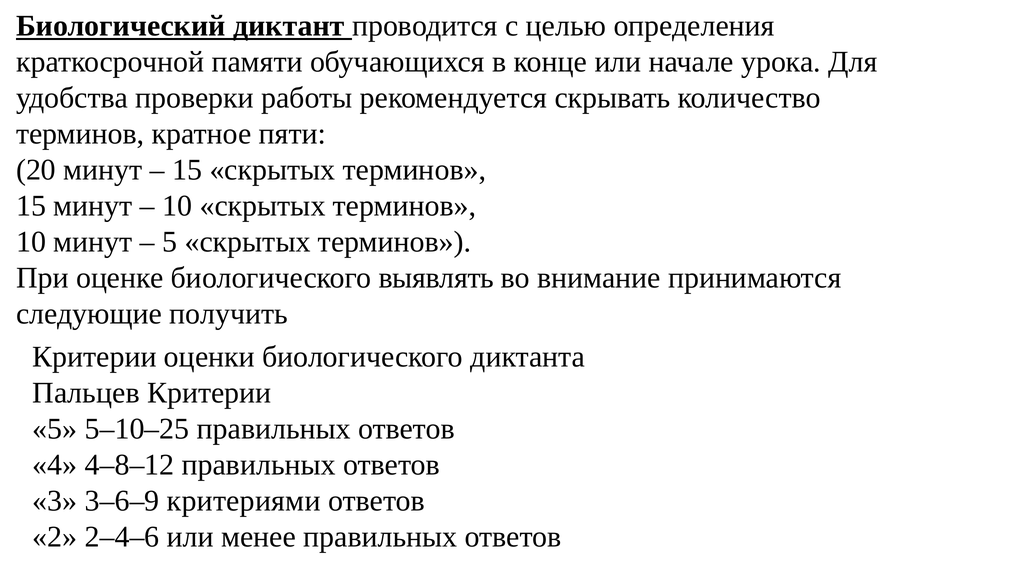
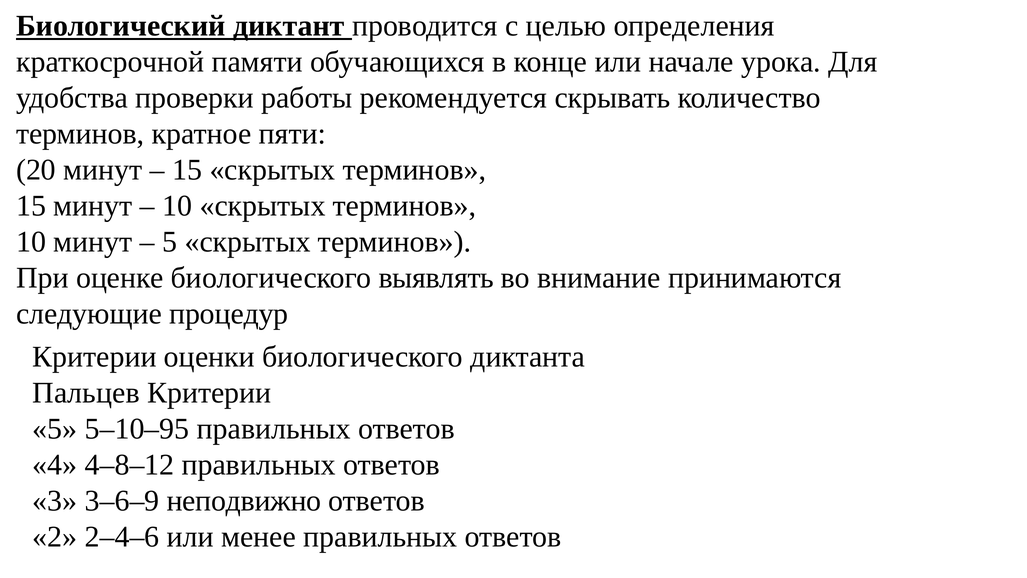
получить: получить -> процедур
5–10–25: 5–10–25 -> 5–10–95
критериями: критериями -> неподвижно
